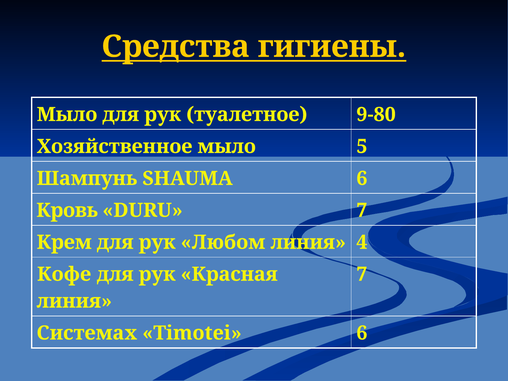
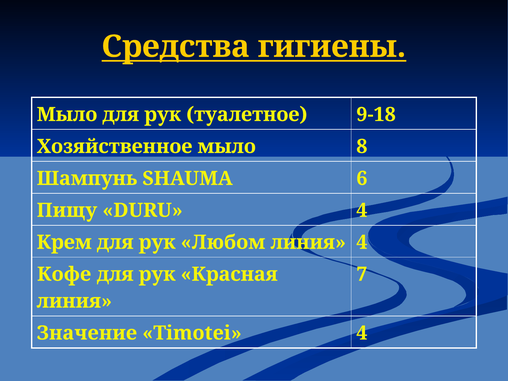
9-80: 9-80 -> 9-18
5: 5 -> 8
Кровь: Кровь -> Пищу
DURU 7: 7 -> 4
Системах: Системах -> Значение
Timotei 6: 6 -> 4
